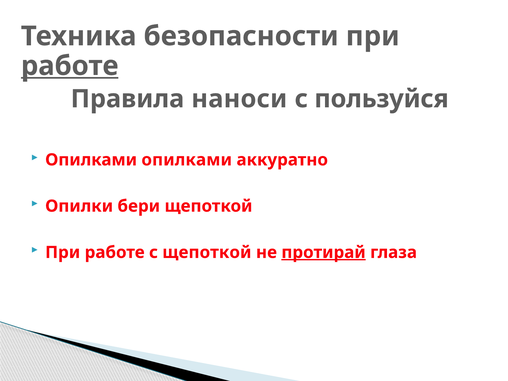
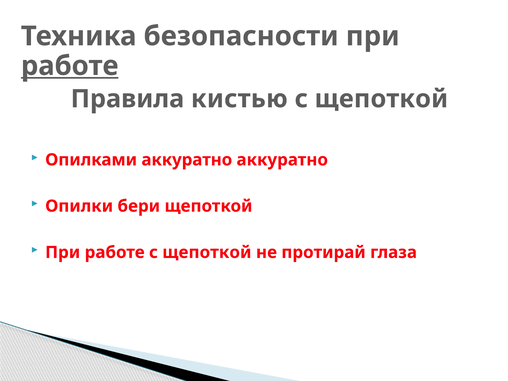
наноси: наноси -> кистью
пользуйся at (382, 99): пользуйся -> щепоткой
Опилками опилками: опилками -> аккуратно
протирай underline: present -> none
